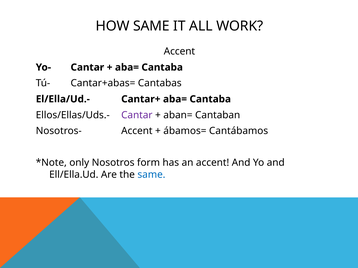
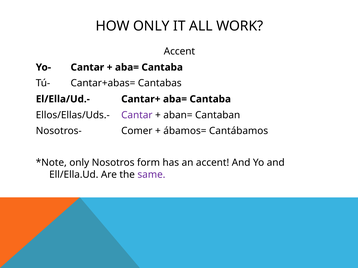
HOW SAME: SAME -> ONLY
Nosotros- Accent: Accent -> Comer
same at (151, 175) colour: blue -> purple
